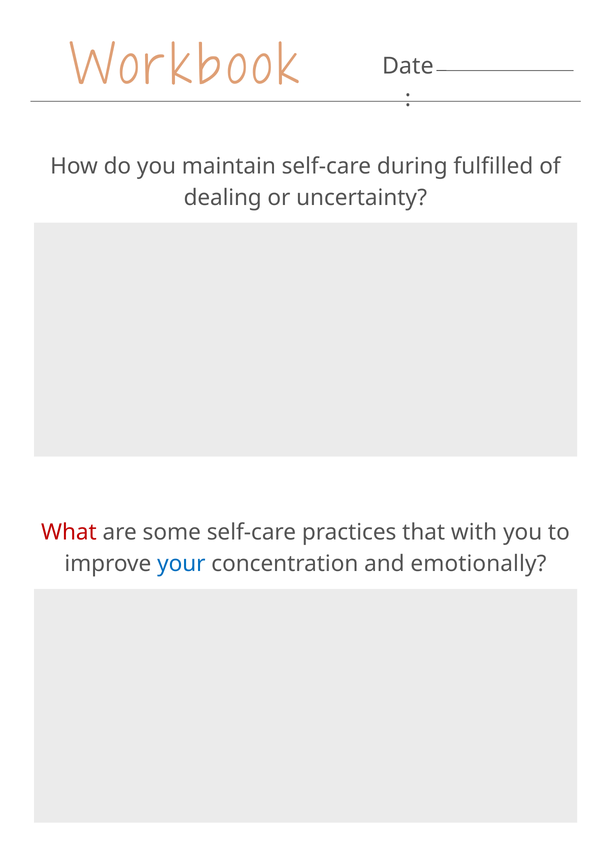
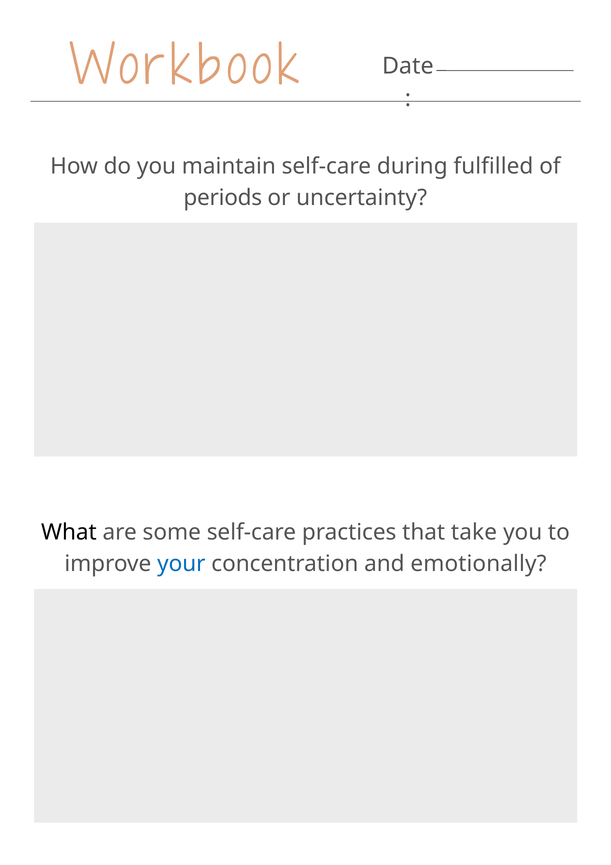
dealing: dealing -> periods
What colour: red -> black
with: with -> take
